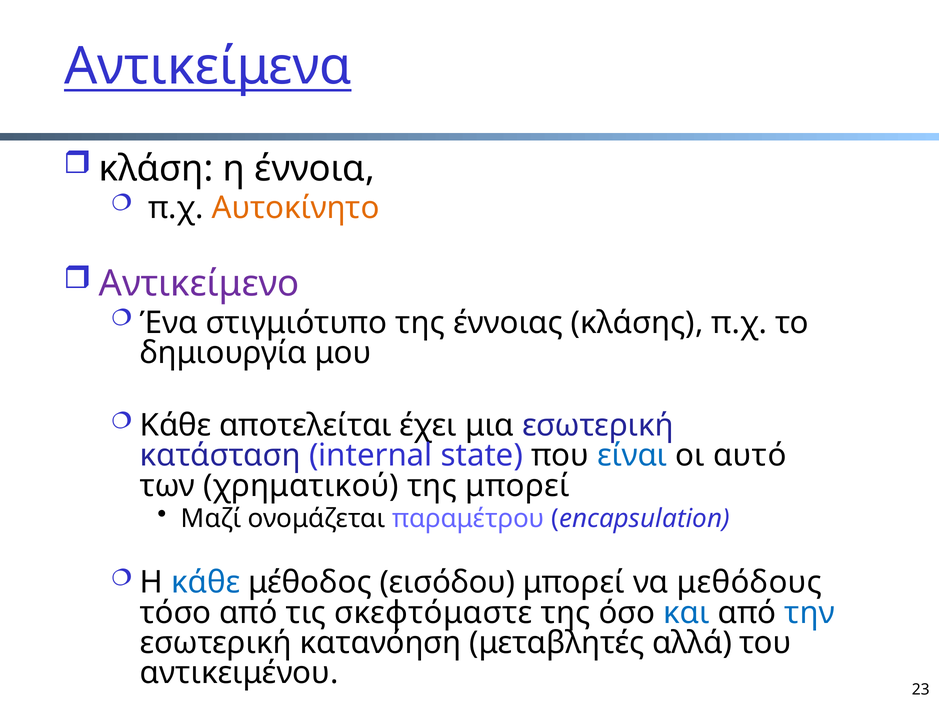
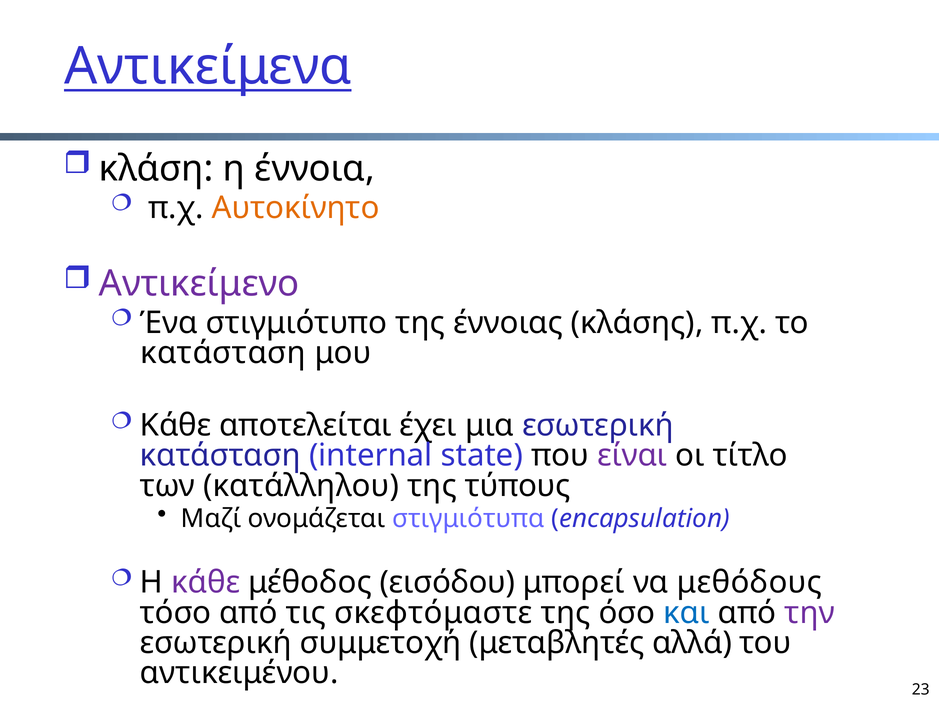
δημιουργία at (223, 353): δημιουργία -> κατάσταση
είναι colour: blue -> purple
αυτό: αυτό -> τίτλο
χρηματικού: χρηματικού -> κατάλληλου
της μπορεί: μπορεί -> τύπους
παραμέτρου: παραμέτρου -> στιγμιότυπα
κάθε at (206, 582) colour: blue -> purple
την colour: blue -> purple
κατανόηση: κατανόηση -> συμμετοχή
